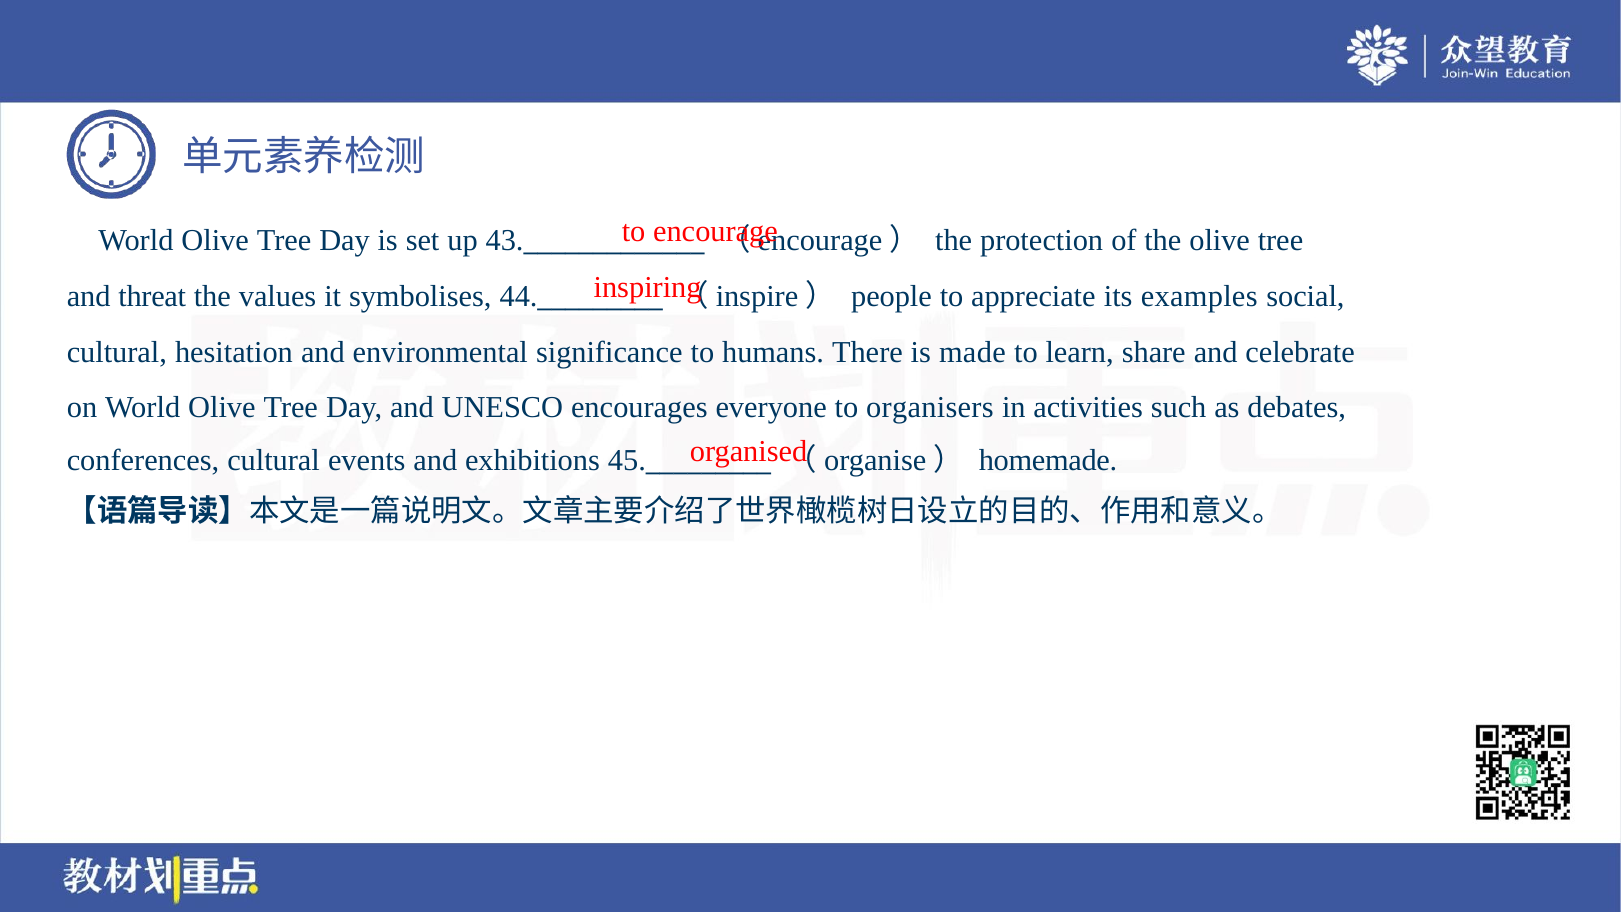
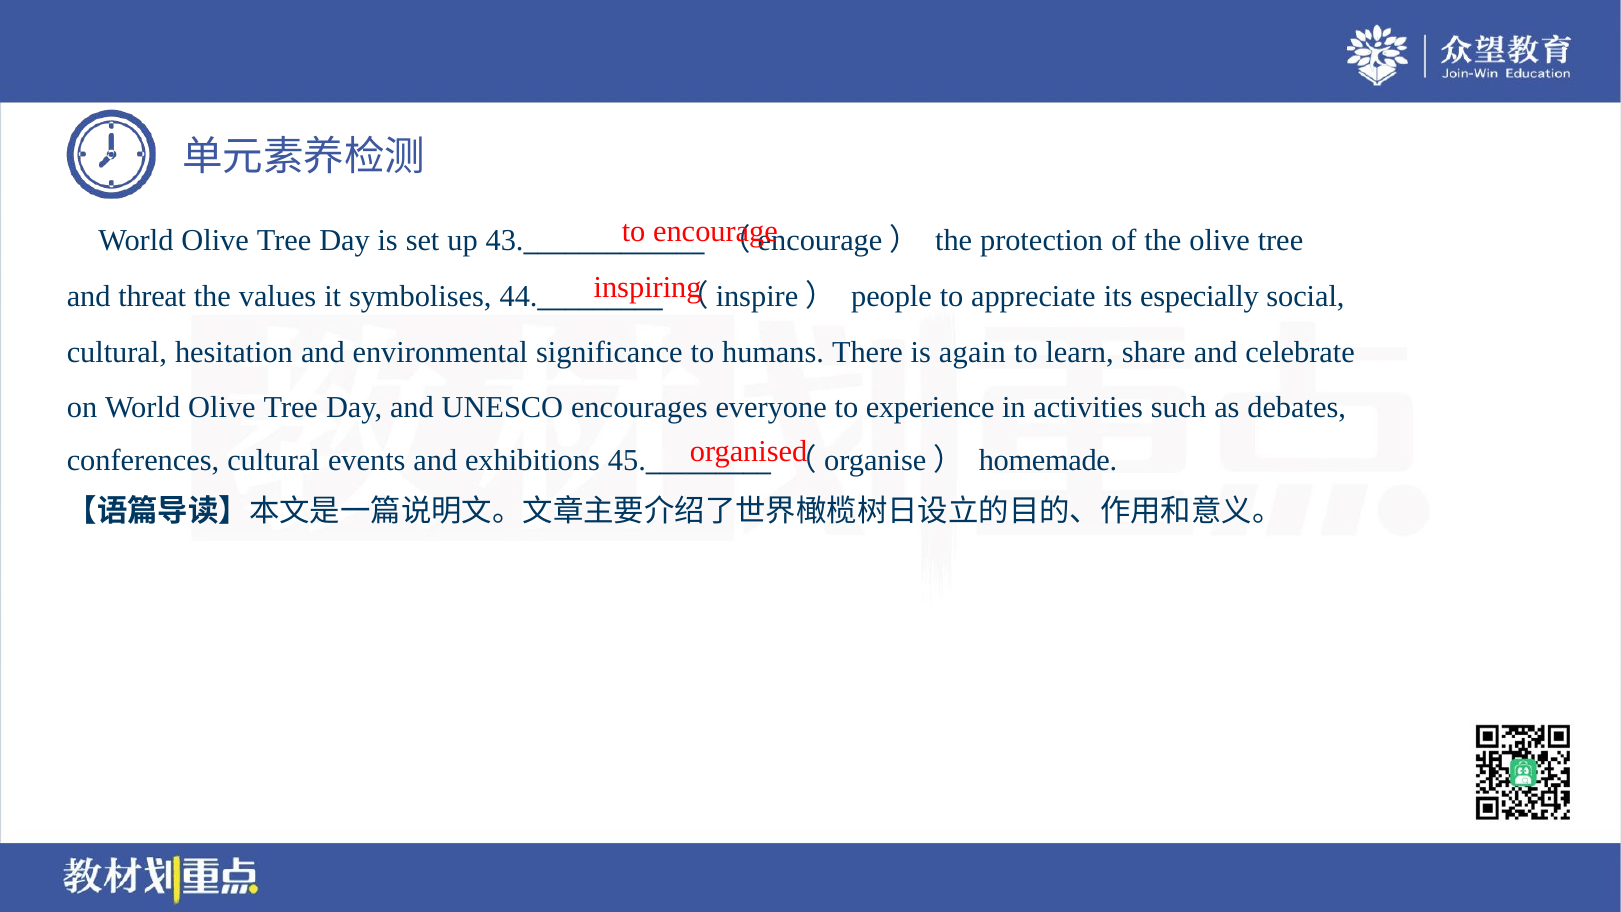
examples: examples -> especially
made: made -> again
organisers: organisers -> experience
